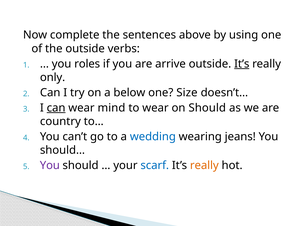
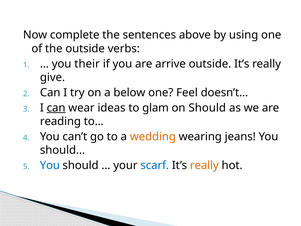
roles: roles -> their
It’s at (242, 64) underline: present -> none
only: only -> give
Size: Size -> Feel
mind: mind -> ideas
to wear: wear -> glam
country: country -> reading
wedding colour: blue -> orange
You at (50, 165) colour: purple -> blue
